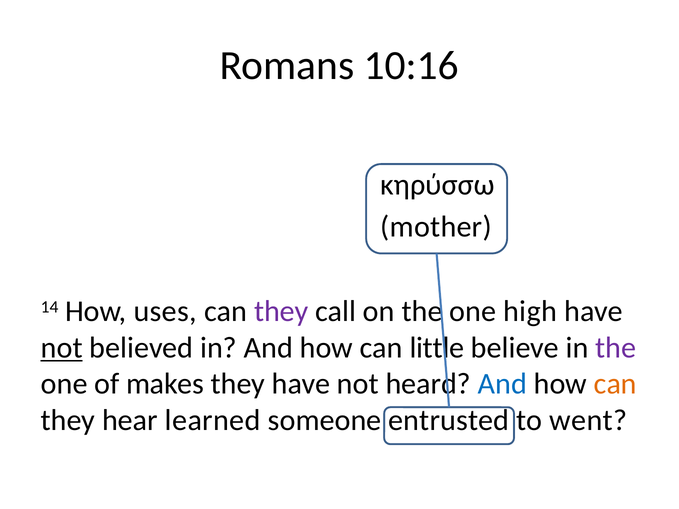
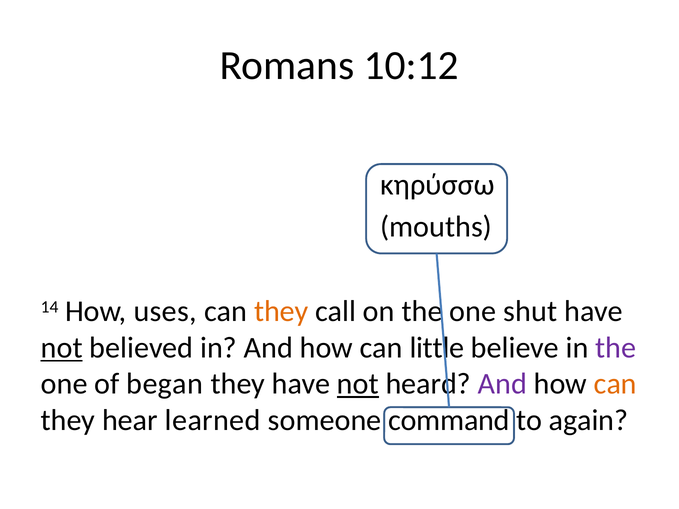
10:16: 10:16 -> 10:12
mother: mother -> mouths
they at (281, 312) colour: purple -> orange
high: high -> shut
makes: makes -> began
not at (358, 384) underline: none -> present
And at (502, 384) colour: blue -> purple
entrusted: entrusted -> command
went: went -> again
